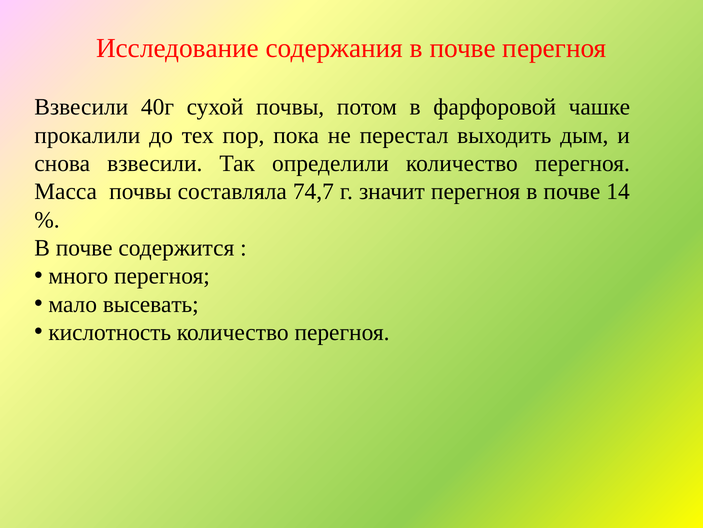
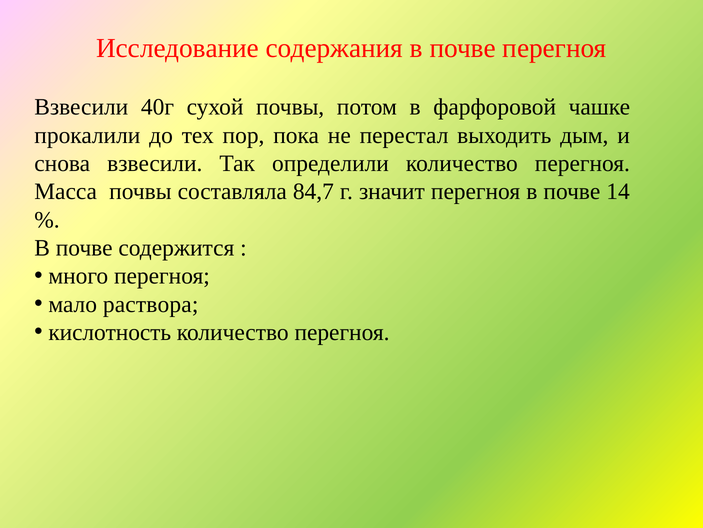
74,7: 74,7 -> 84,7
высевать: высевать -> раствора
